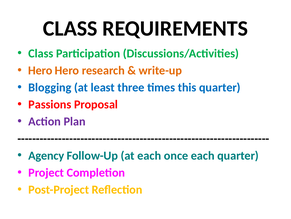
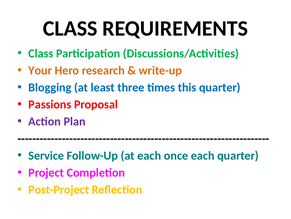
Hero at (40, 70): Hero -> Your
Agency: Agency -> Service
